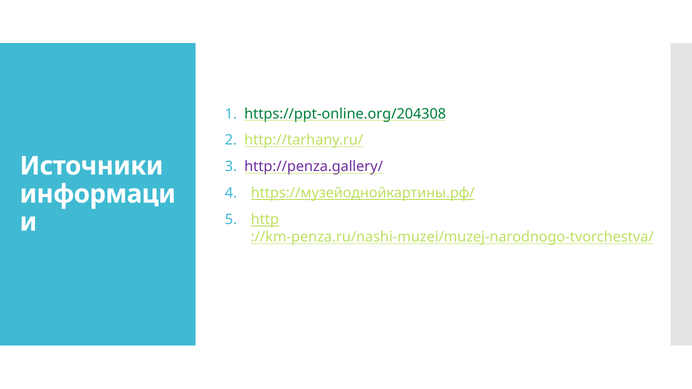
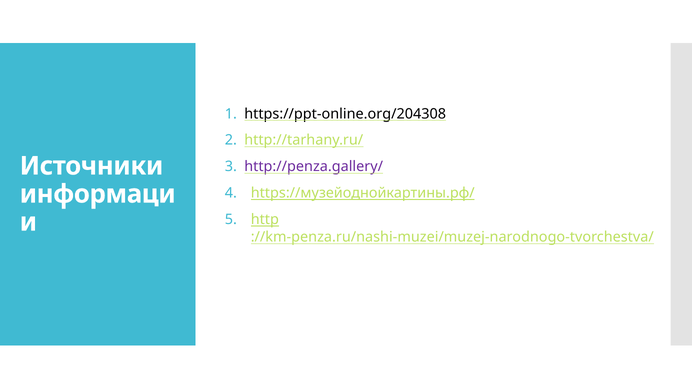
https://ppt-online.org/204308 colour: green -> black
